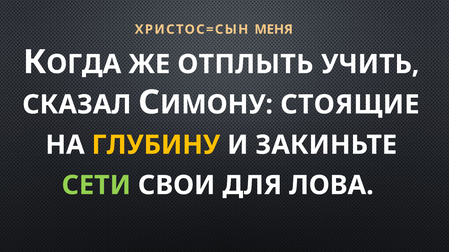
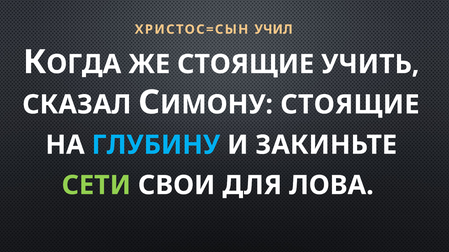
МЕНЯ: МЕНЯ -> УЧИЛ
ЖЕ ОТПЛЫТЬ: ОТПЛЫТЬ -> СТОЯЩИЕ
ГЛУБИНУ colour: yellow -> light blue
